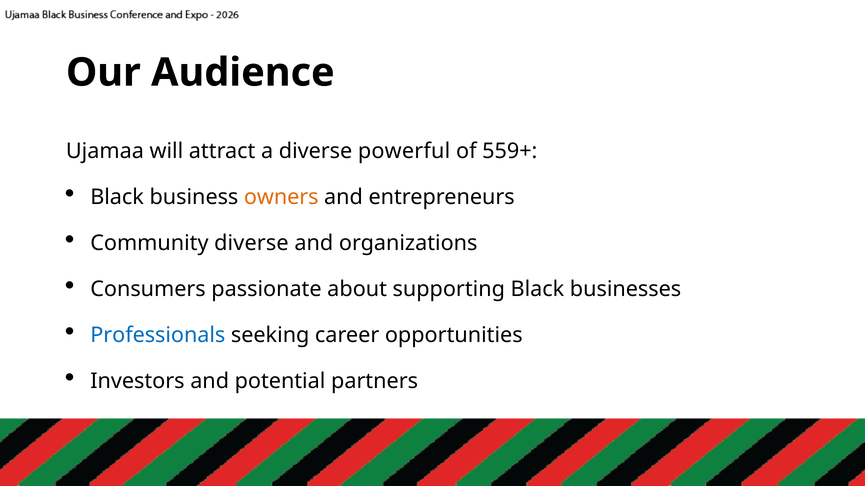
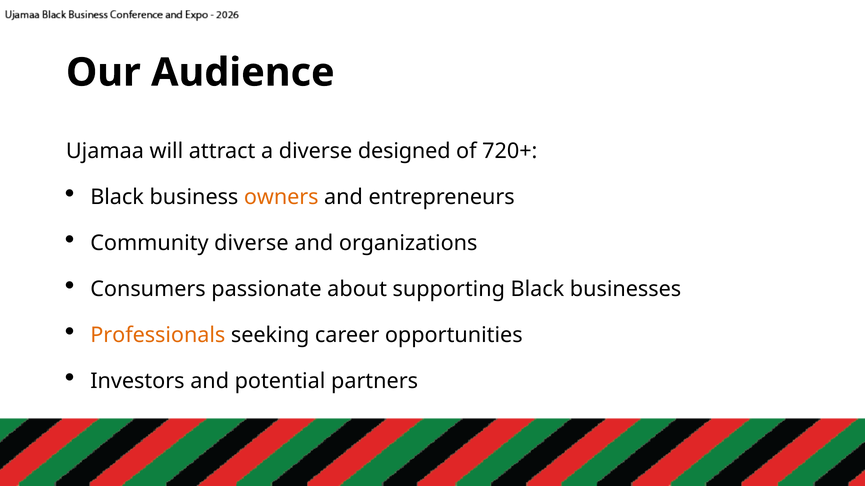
powerful: powerful -> designed
559+: 559+ -> 720+
Professionals colour: blue -> orange
